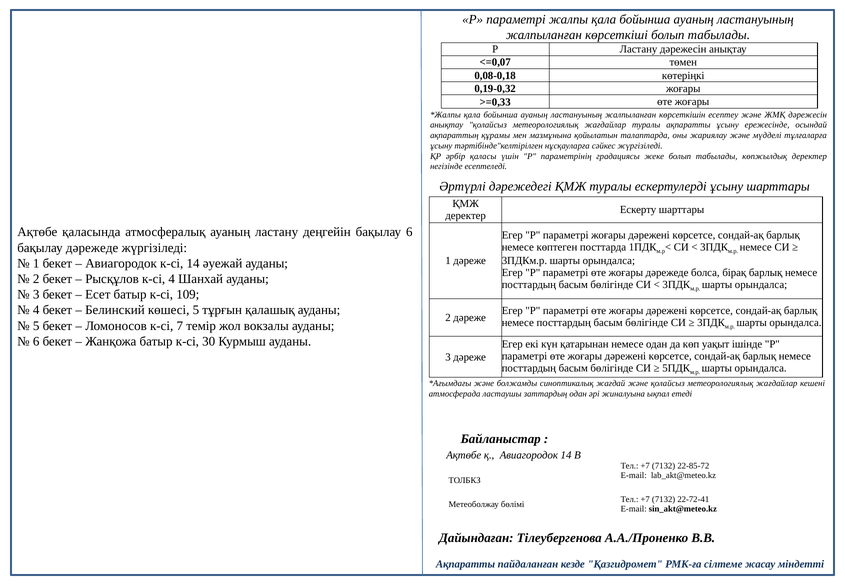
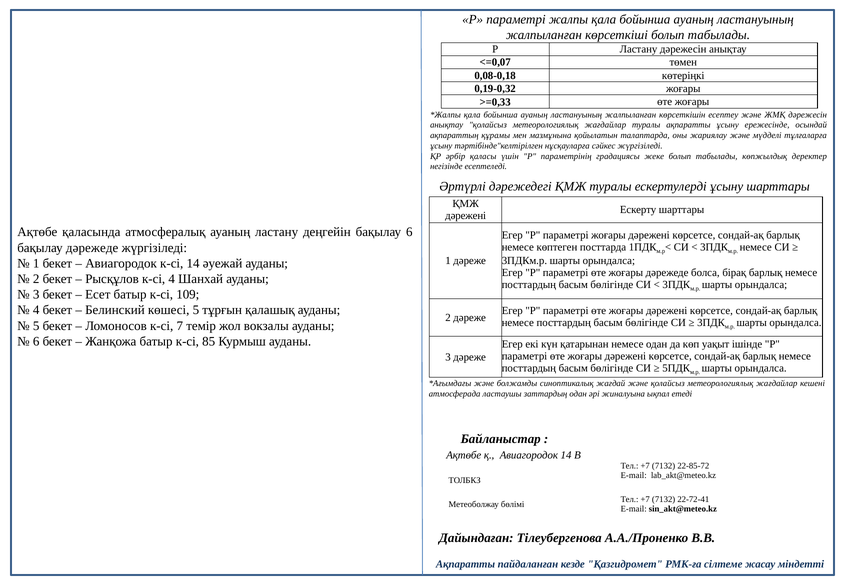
деректер at (466, 216): деректер -> дәрежені
30: 30 -> 85
